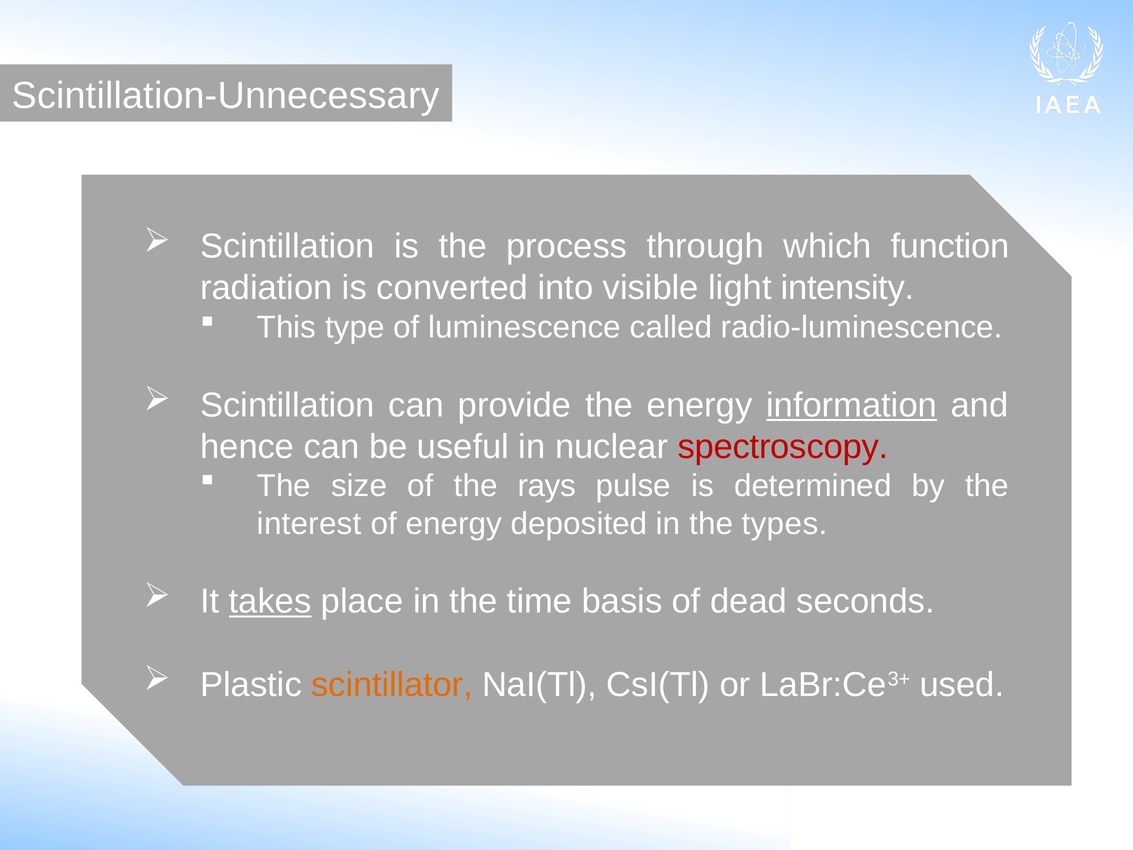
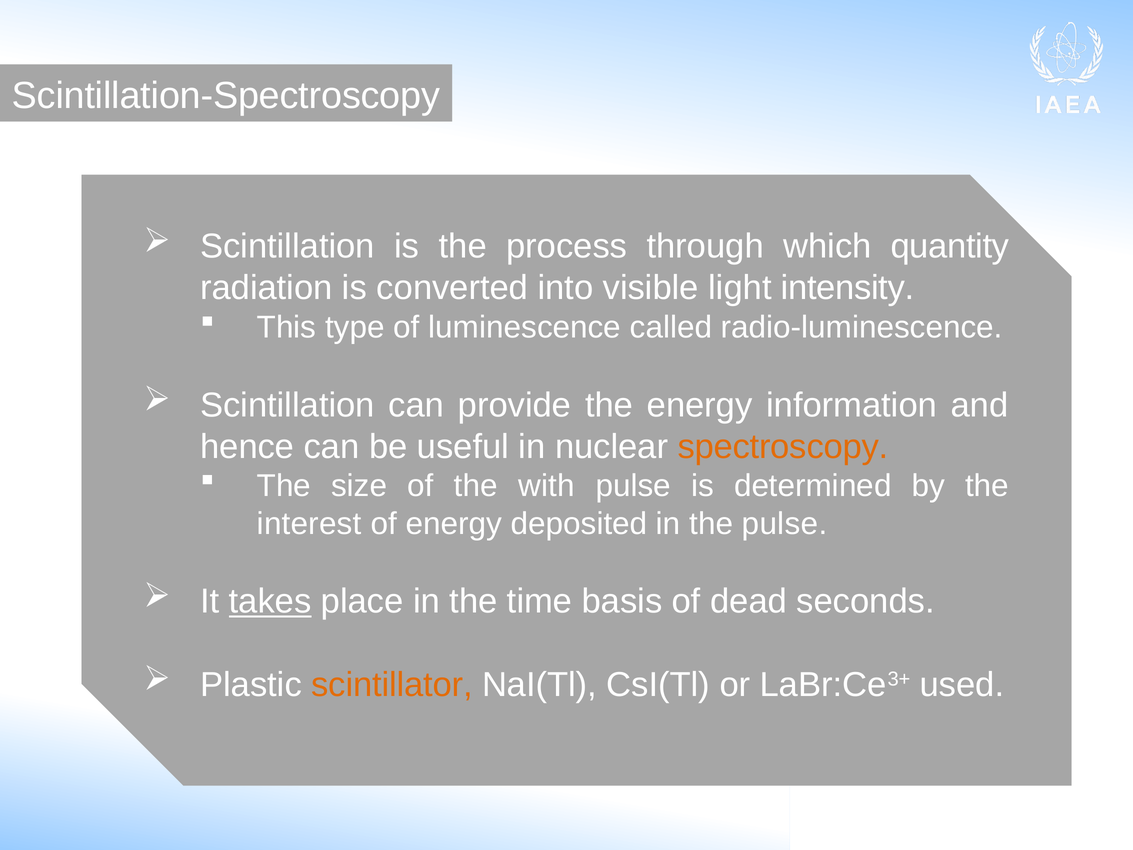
Scintillation-Unnecessary: Scintillation-Unnecessary -> Scintillation-Spectroscopy
function: function -> quantity
information underline: present -> none
spectroscopy colour: red -> orange
rays: rays -> with
the types: types -> pulse
